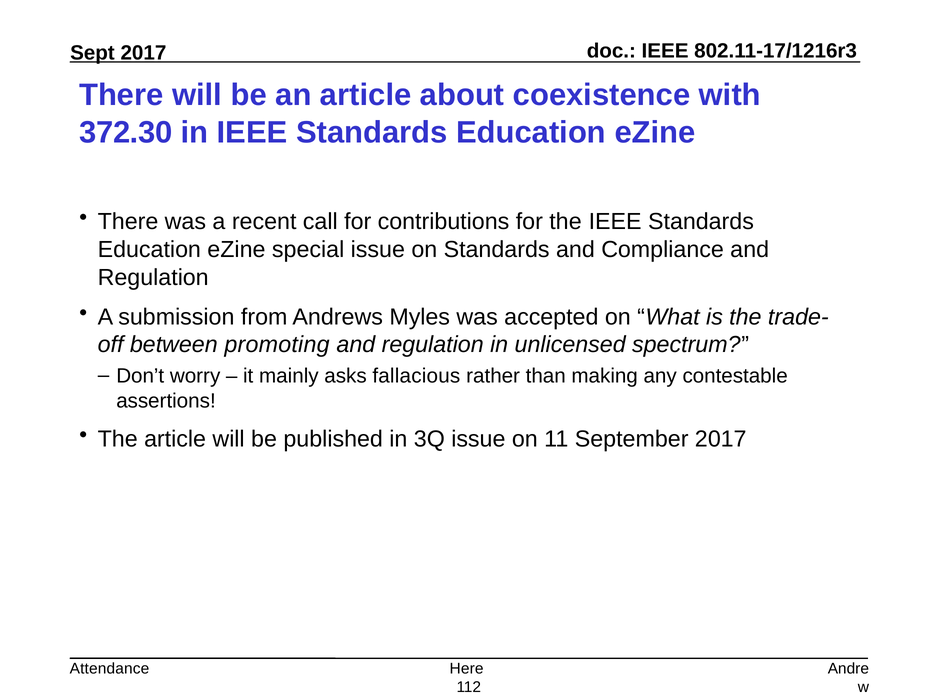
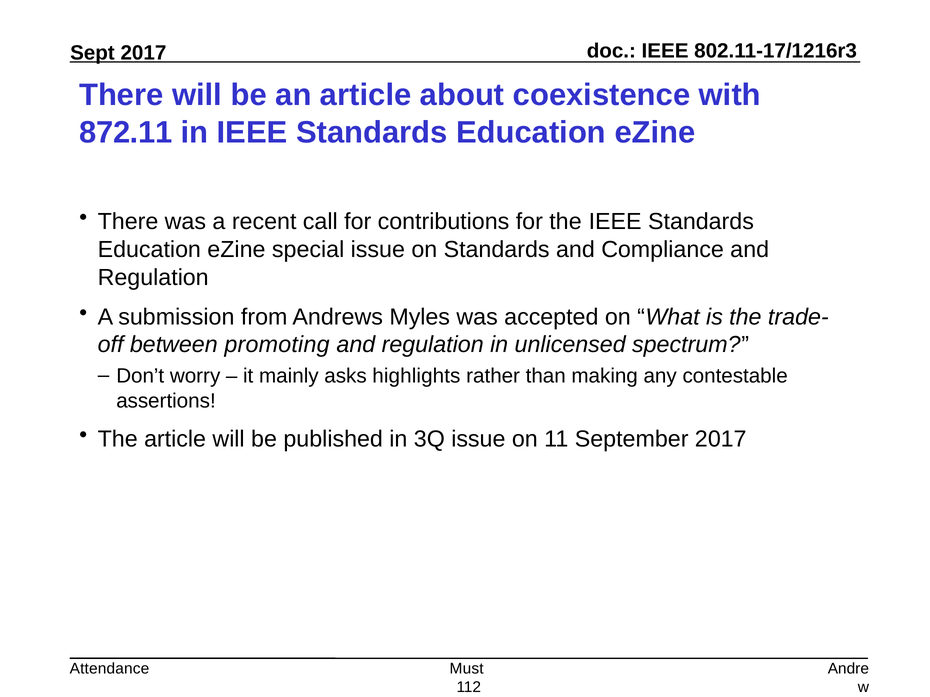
372.30: 372.30 -> 872.11
fallacious: fallacious -> highlights
Here: Here -> Must
